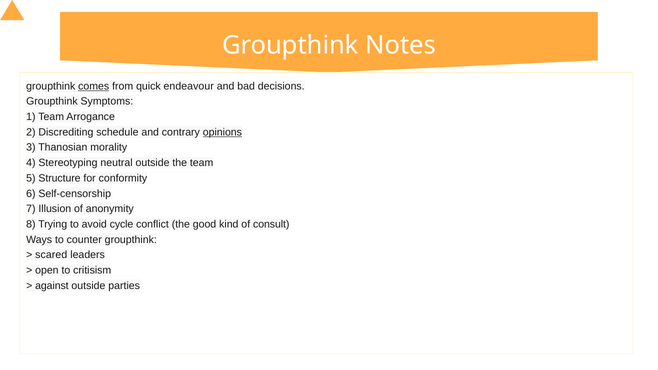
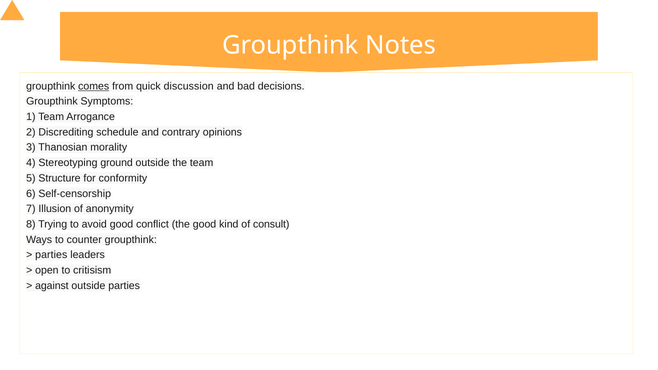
endeavour: endeavour -> discussion
opinions underline: present -> none
neutral: neutral -> ground
avoid cycle: cycle -> good
scared at (51, 255): scared -> parties
